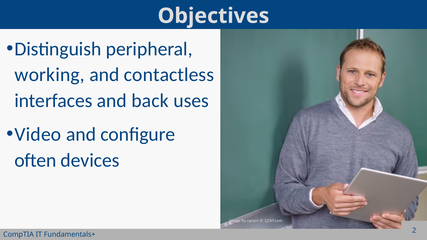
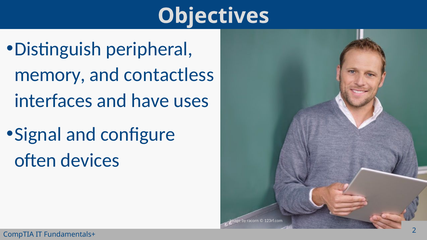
working: working -> memory
back: back -> have
Video: Video -> Signal
